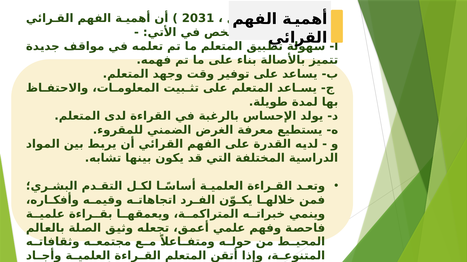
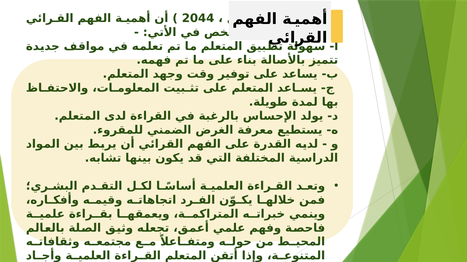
2031: 2031 -> 2044
